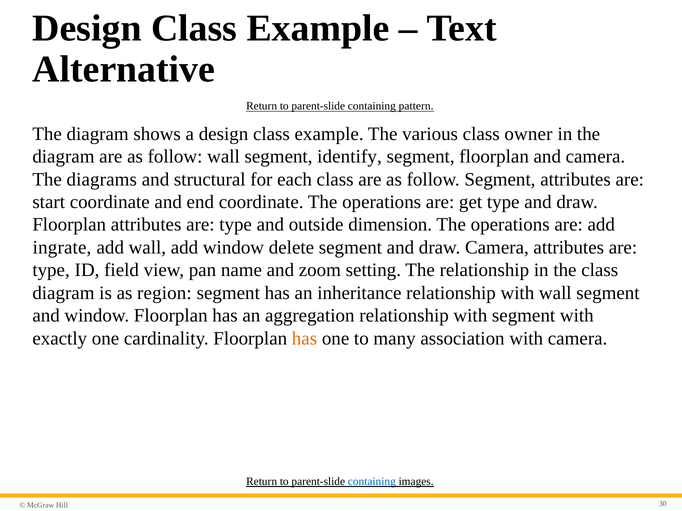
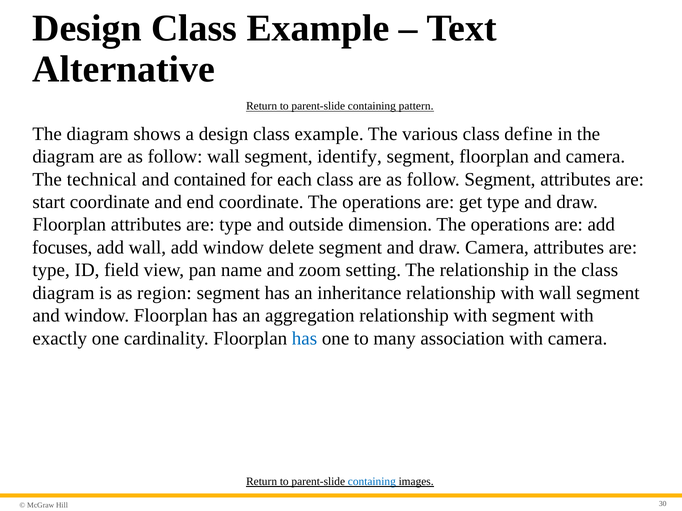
owner: owner -> define
diagrams: diagrams -> technical
structural: structural -> contained
ingrate: ingrate -> focuses
has at (304, 339) colour: orange -> blue
